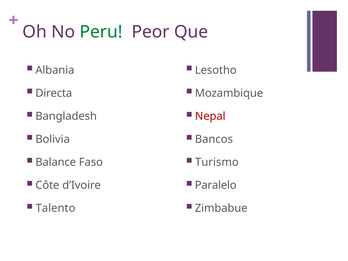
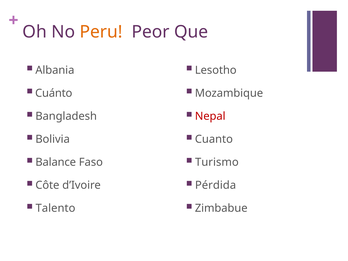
Peru colour: green -> orange
Directa: Directa -> Cuánto
Bancos: Bancos -> Cuanto
Paralelo: Paralelo -> Pérdida
